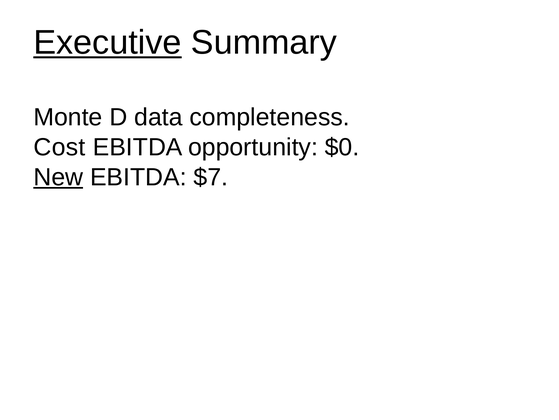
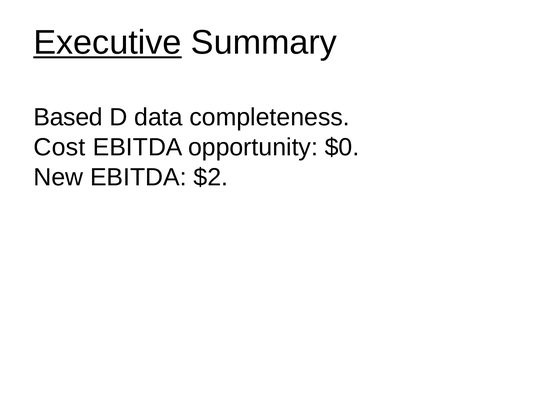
Monte: Monte -> Based
New underline: present -> none
$7: $7 -> $2
